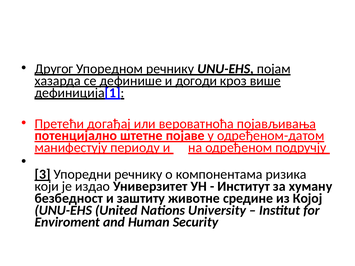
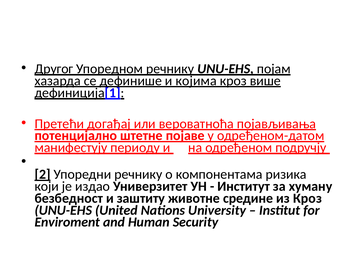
догоди: догоди -> којима
3: 3 -> 2
из Којој: Којој -> Кроз
